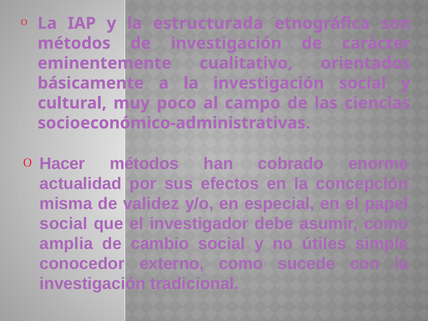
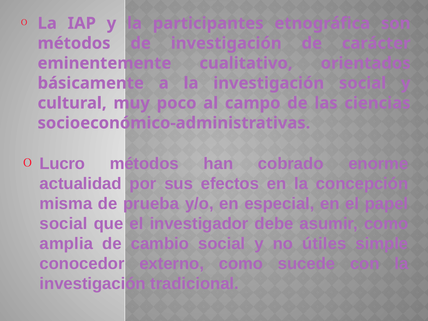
estructurada: estructurada -> participantes
Hacer: Hacer -> Lucro
validez: validez -> prueba
